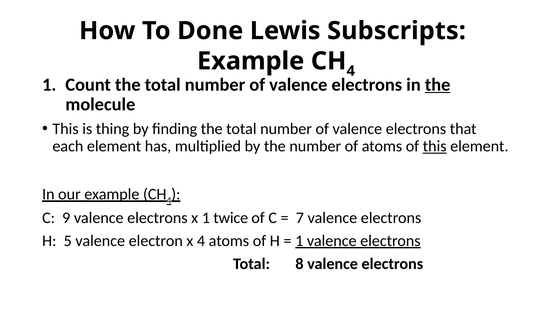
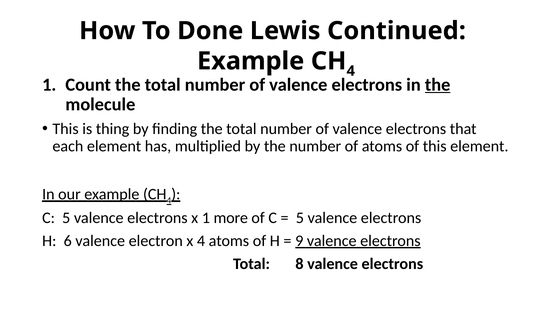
Subscripts: Subscripts -> Continued
this at (435, 146) underline: present -> none
C 9: 9 -> 5
twice: twice -> more
7 at (300, 218): 7 -> 5
5: 5 -> 6
1 at (299, 241): 1 -> 9
